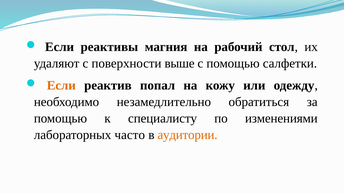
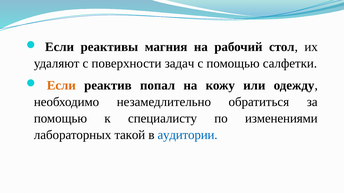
выше: выше -> задач
часто: часто -> такой
аудитории colour: orange -> blue
